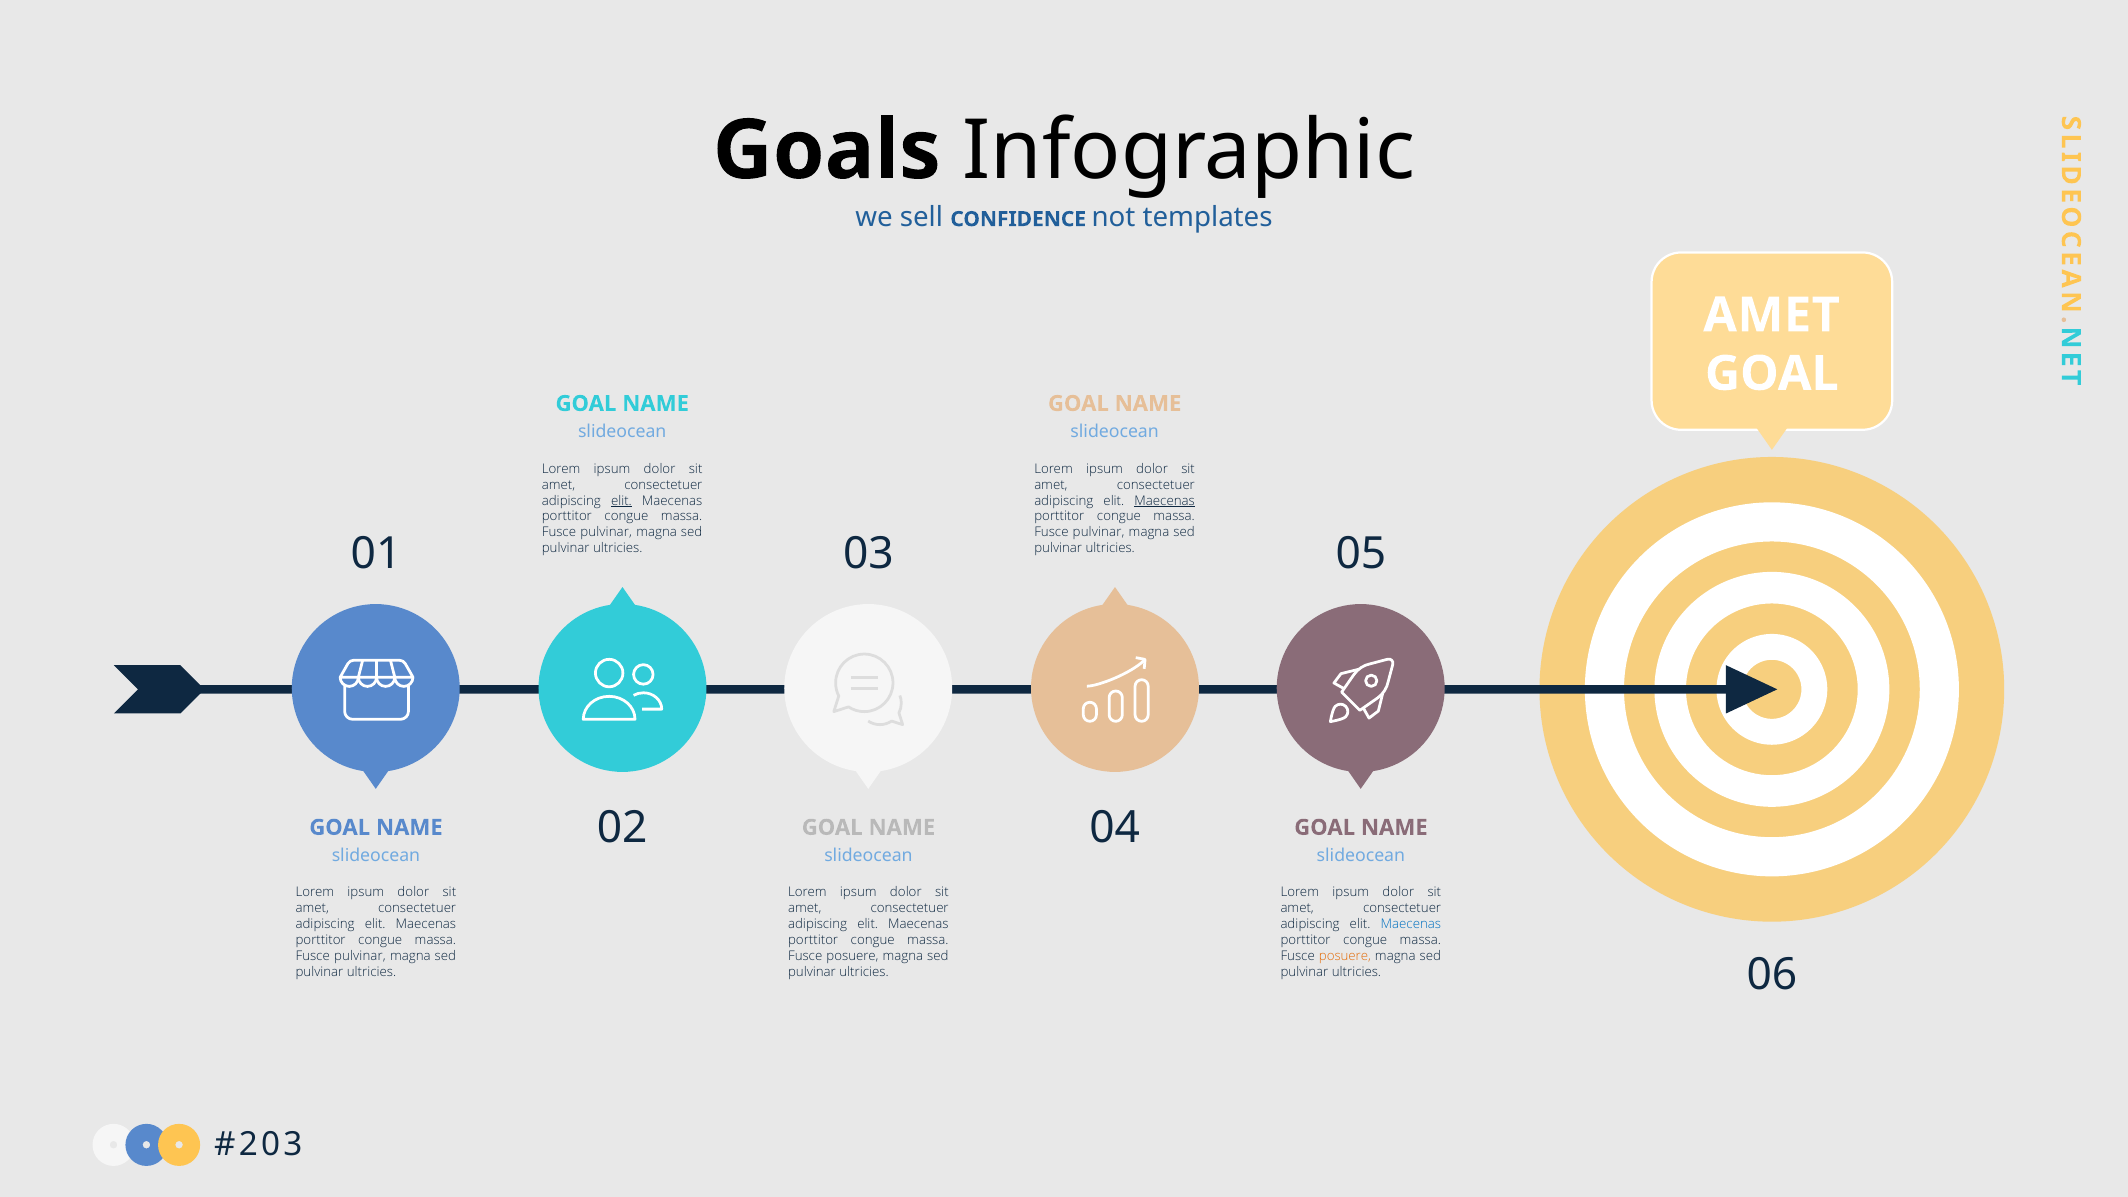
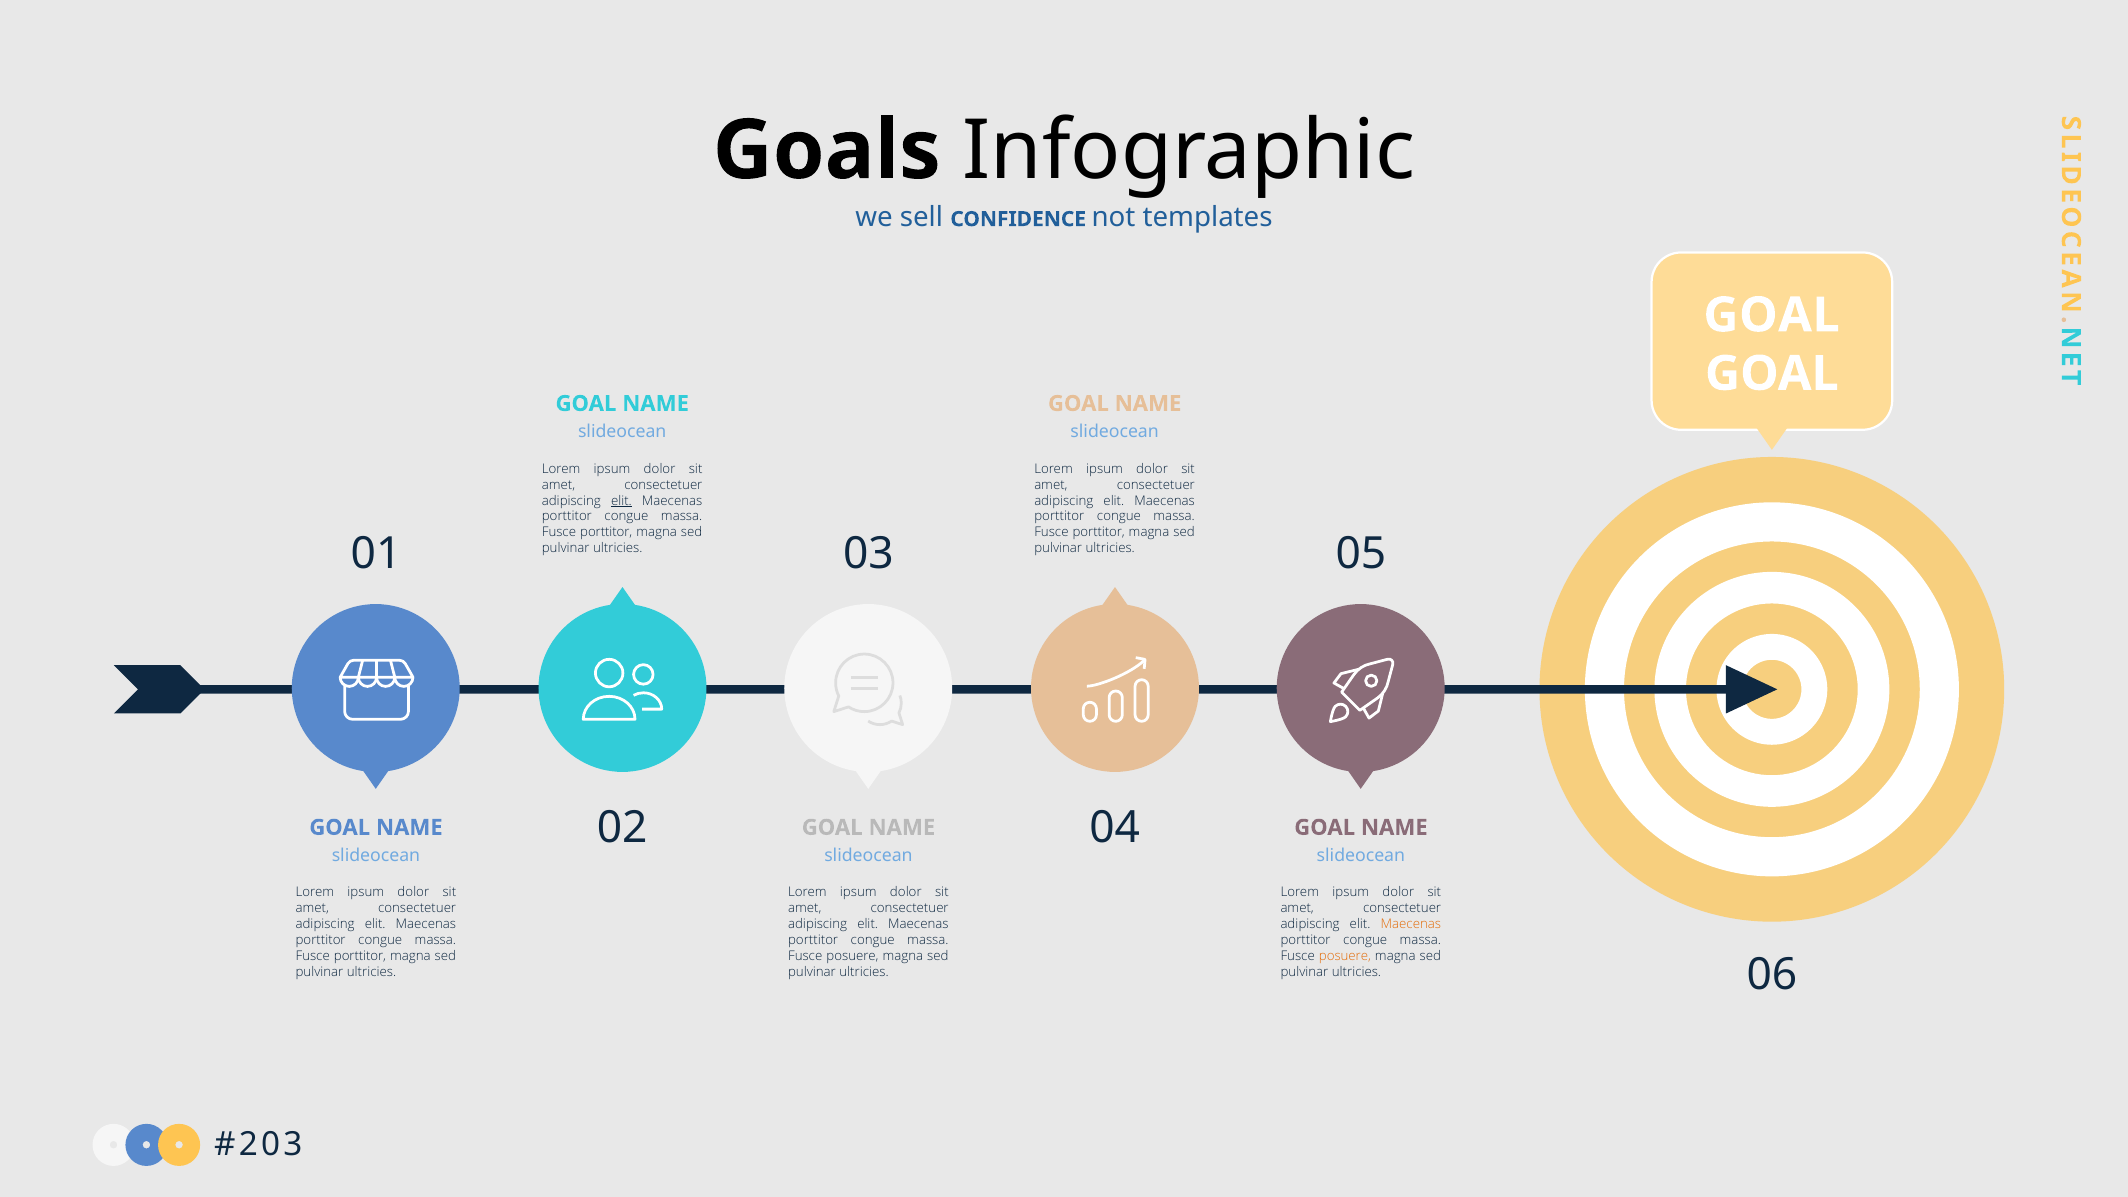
AMET at (1772, 315): AMET -> GOAL
Maecenas at (1165, 501) underline: present -> none
pulvinar at (606, 533): pulvinar -> porttitor
pulvinar at (1099, 533): pulvinar -> porttitor
Maecenas at (1411, 924) colour: blue -> orange
pulvinar at (360, 956): pulvinar -> porttitor
